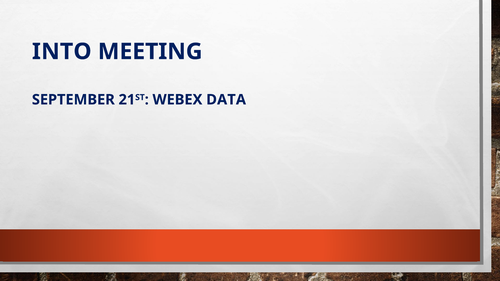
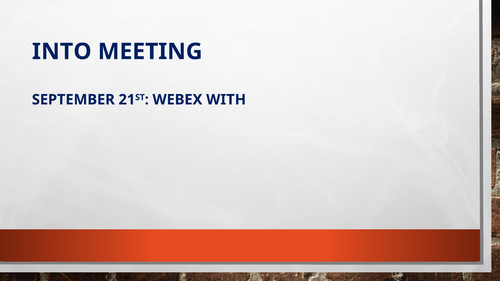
DATA: DATA -> WITH
